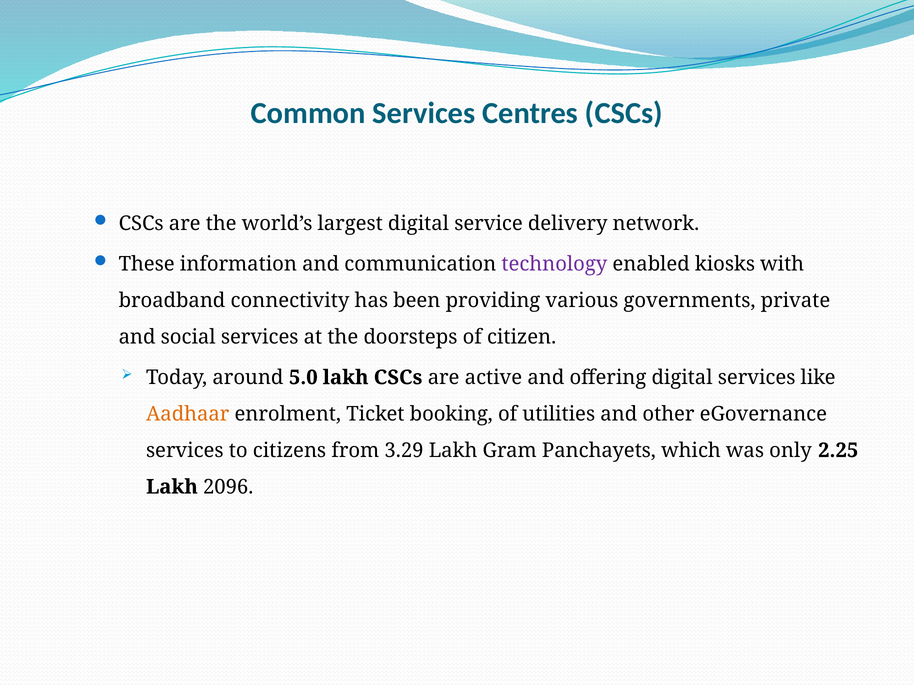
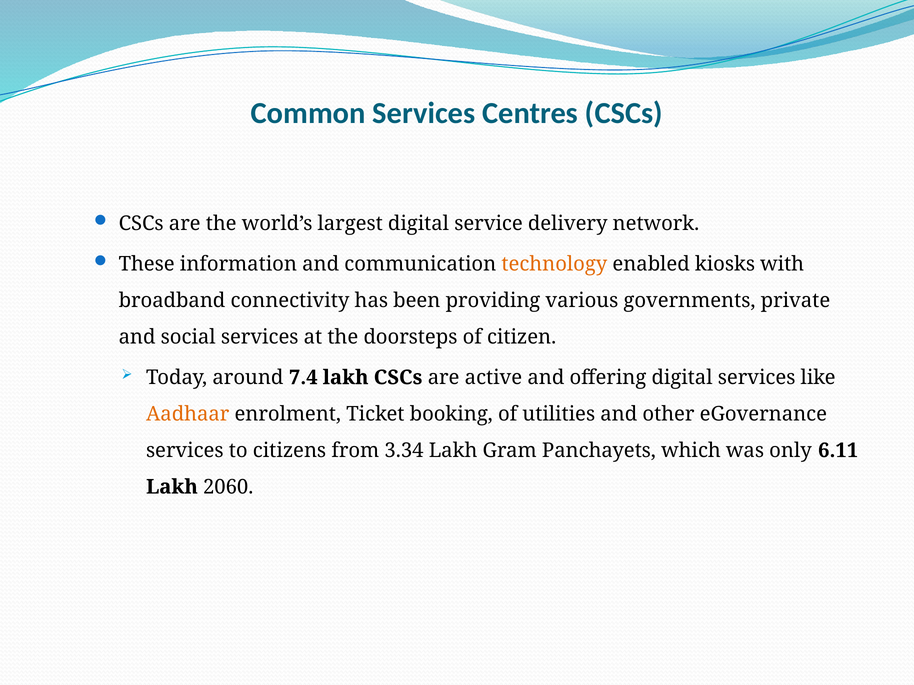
technology colour: purple -> orange
5.0: 5.0 -> 7.4
3.29: 3.29 -> 3.34
2.25: 2.25 -> 6.11
2096: 2096 -> 2060
